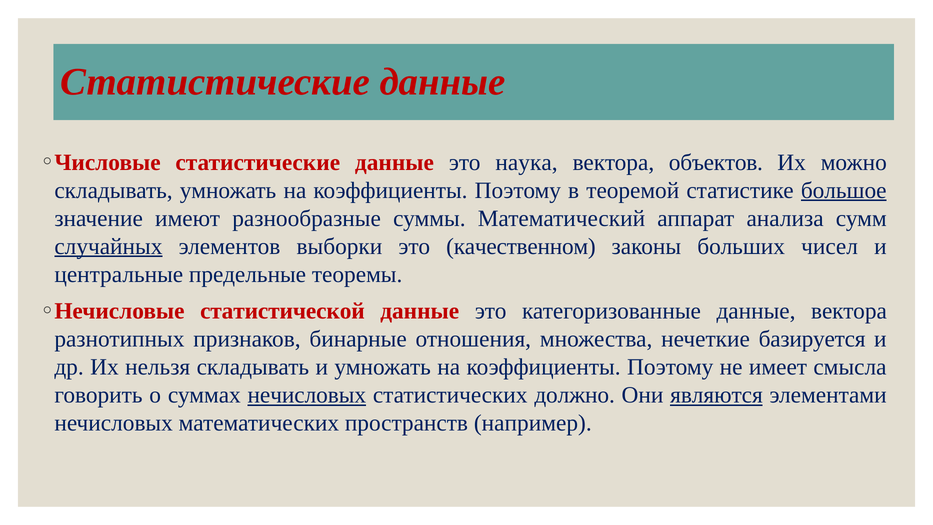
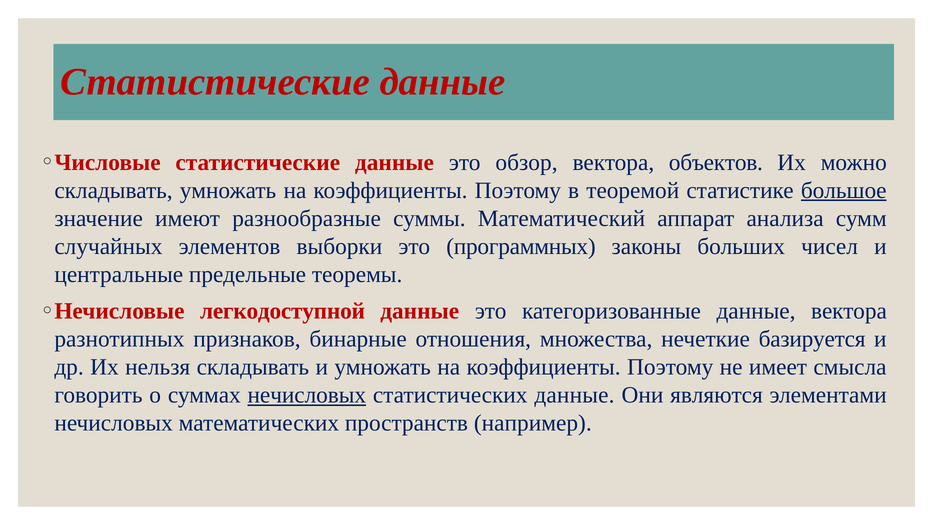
наука: наука -> обзор
случайных underline: present -> none
качественном: качественном -> программных
статистической: статистической -> легкодоступной
статистических должно: должно -> данные
являются underline: present -> none
